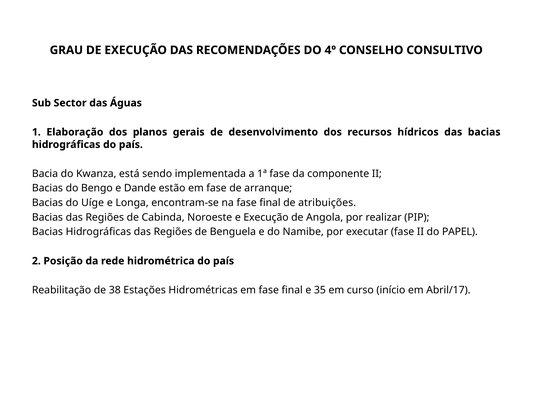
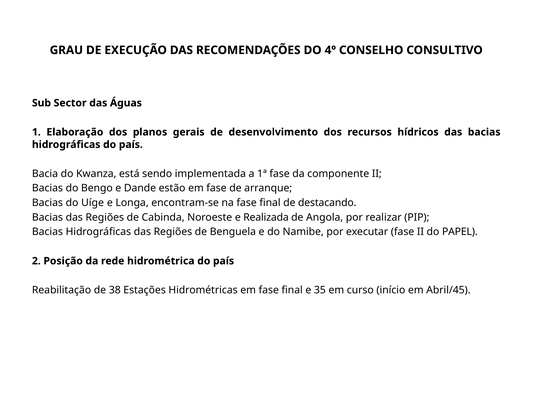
atribuições: atribuições -> destacando
e Execução: Execução -> Realizada
Abril/17: Abril/17 -> Abril/45
